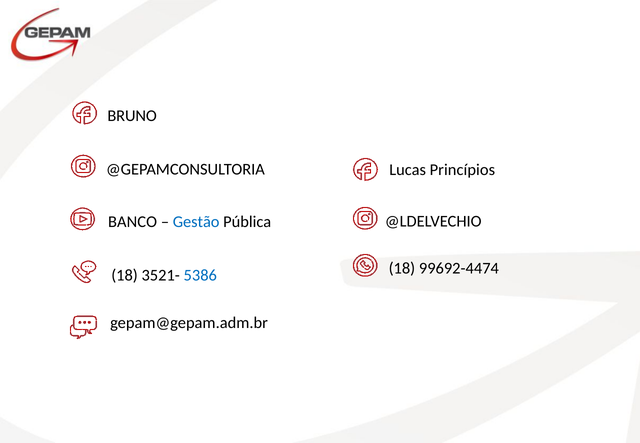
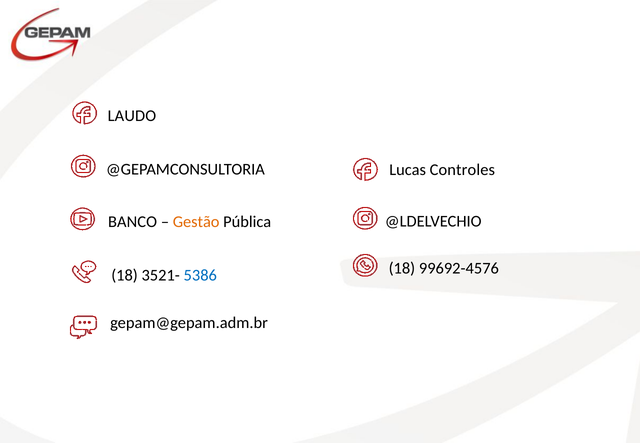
BRUNO: BRUNO -> LAUDO
Princípios: Princípios -> Controles
Gestão colour: blue -> orange
99692-4474: 99692-4474 -> 99692-4576
